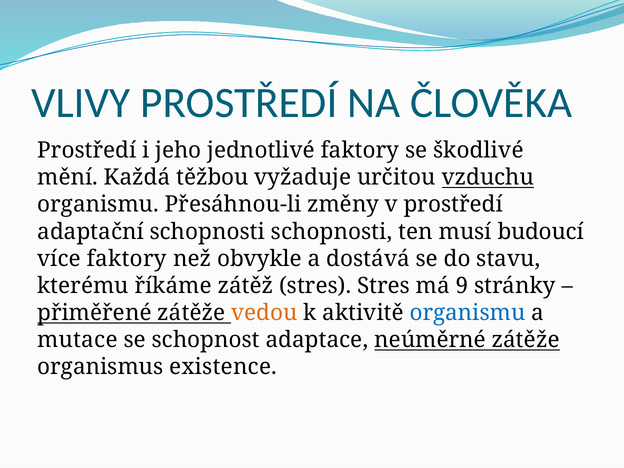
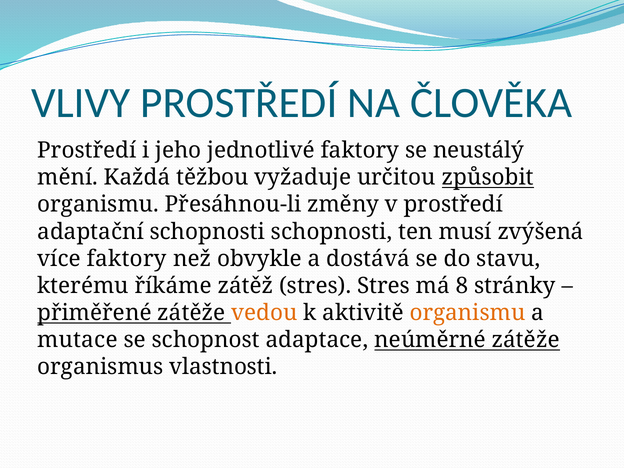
škodlivé: škodlivé -> neustálý
vzduchu: vzduchu -> způsobit
budoucí: budoucí -> zvýšená
9: 9 -> 8
organismu at (467, 313) colour: blue -> orange
existence: existence -> vlastnosti
